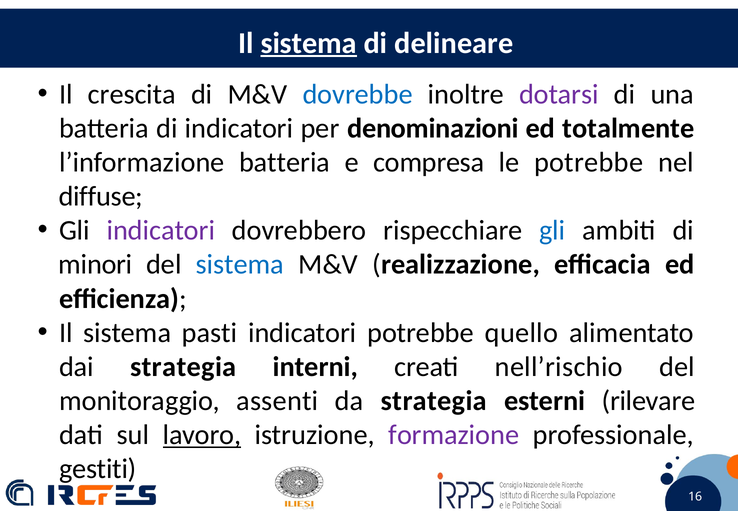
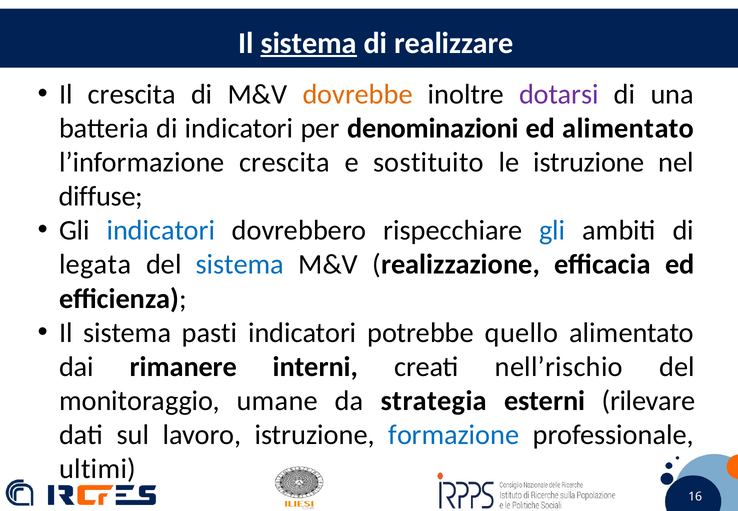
delineare: delineare -> realizzare
dovrebbe colour: blue -> orange
ed totalmente: totalmente -> alimentato
l’informazione batteria: batteria -> crescita
compresa: compresa -> sostituito
le potrebbe: potrebbe -> istruzione
indicatori at (161, 230) colour: purple -> blue
minori: minori -> legata
dai strategia: strategia -> rimanere
assenti: assenti -> umane
lavoro underline: present -> none
formazione colour: purple -> blue
gestiti: gestiti -> ultimi
